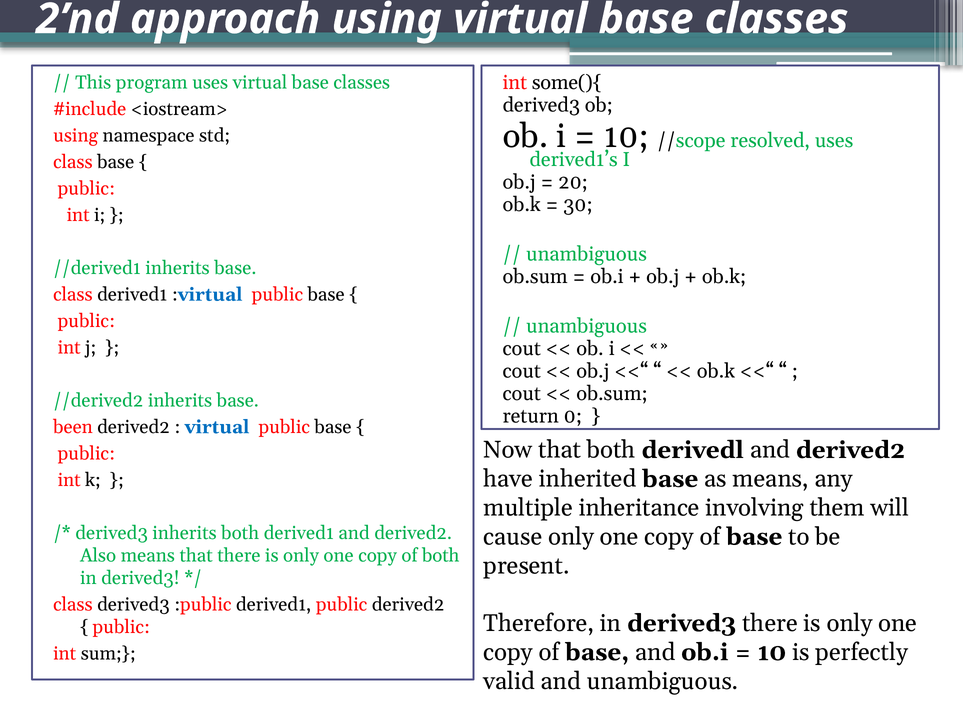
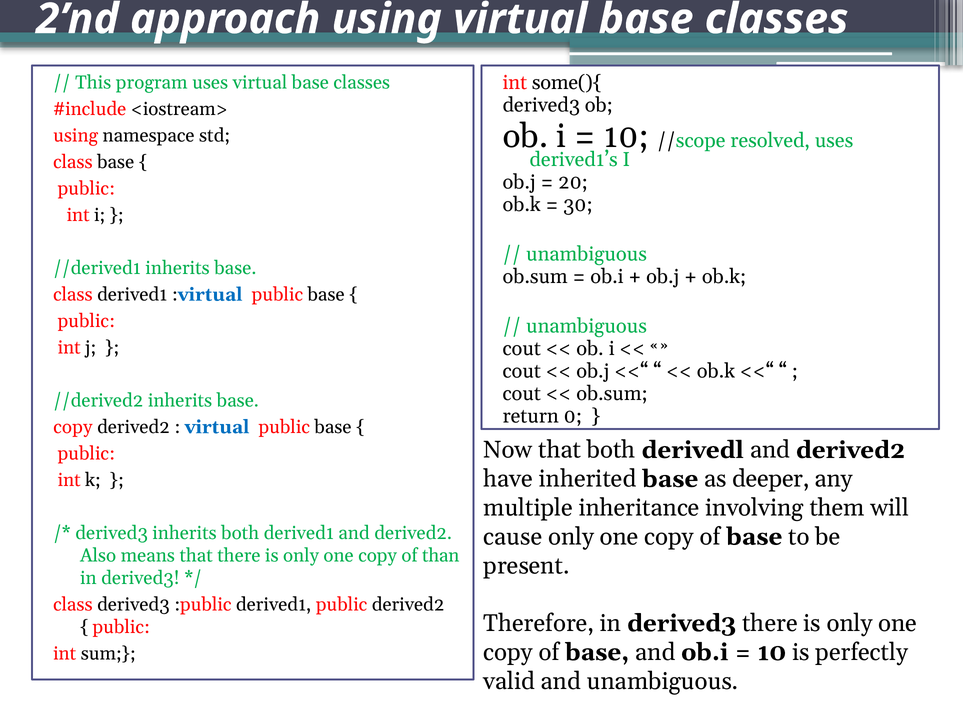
been at (73, 427): been -> copy
as means: means -> deeper
of both: both -> than
